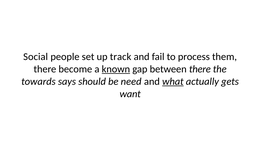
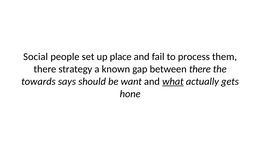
track: track -> place
become: become -> strategy
known underline: present -> none
need: need -> want
want: want -> hone
